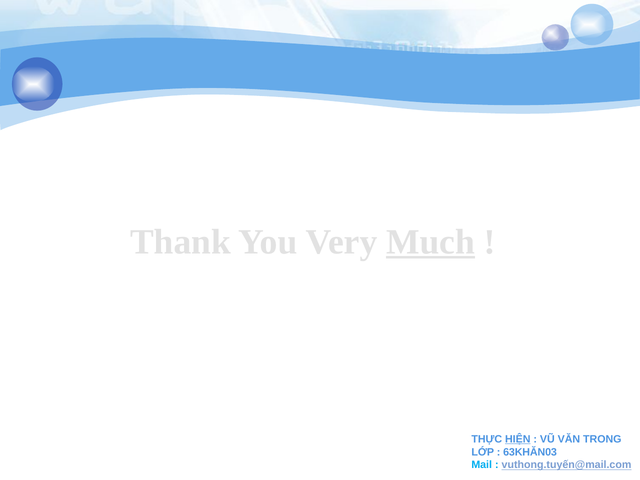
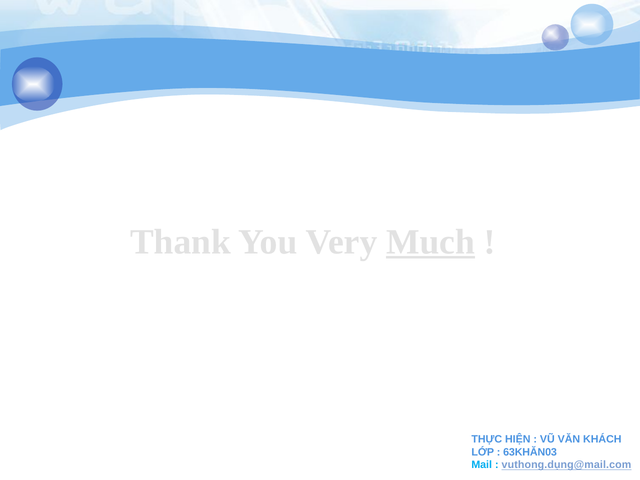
HIỆN underline: present -> none
TRONG: TRONG -> KHÁCH
vuthong.tuyến@mail.com: vuthong.tuyến@mail.com -> vuthong.dụng@mail.com
